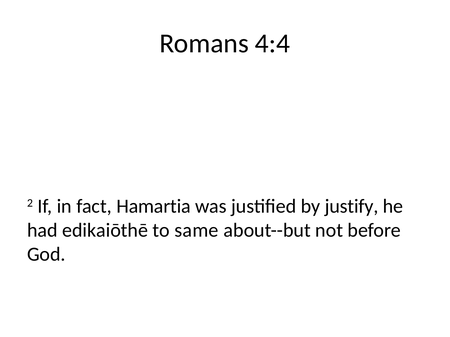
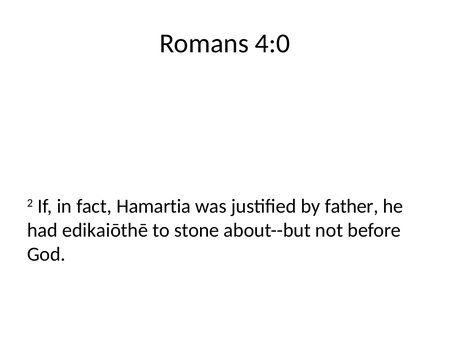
4:4: 4:4 -> 4:0
justify: justify -> father
same: same -> stone
